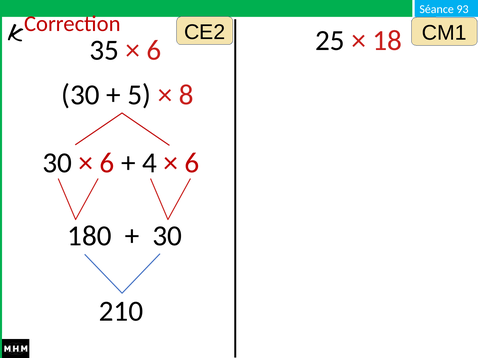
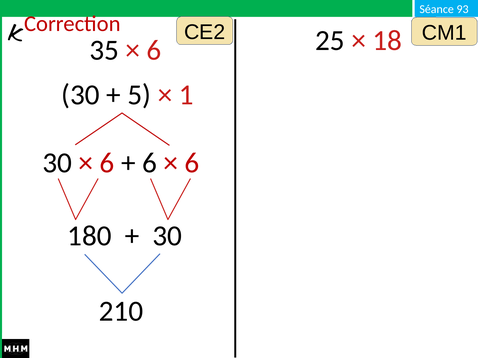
8: 8 -> 1
4 at (150, 163): 4 -> 6
